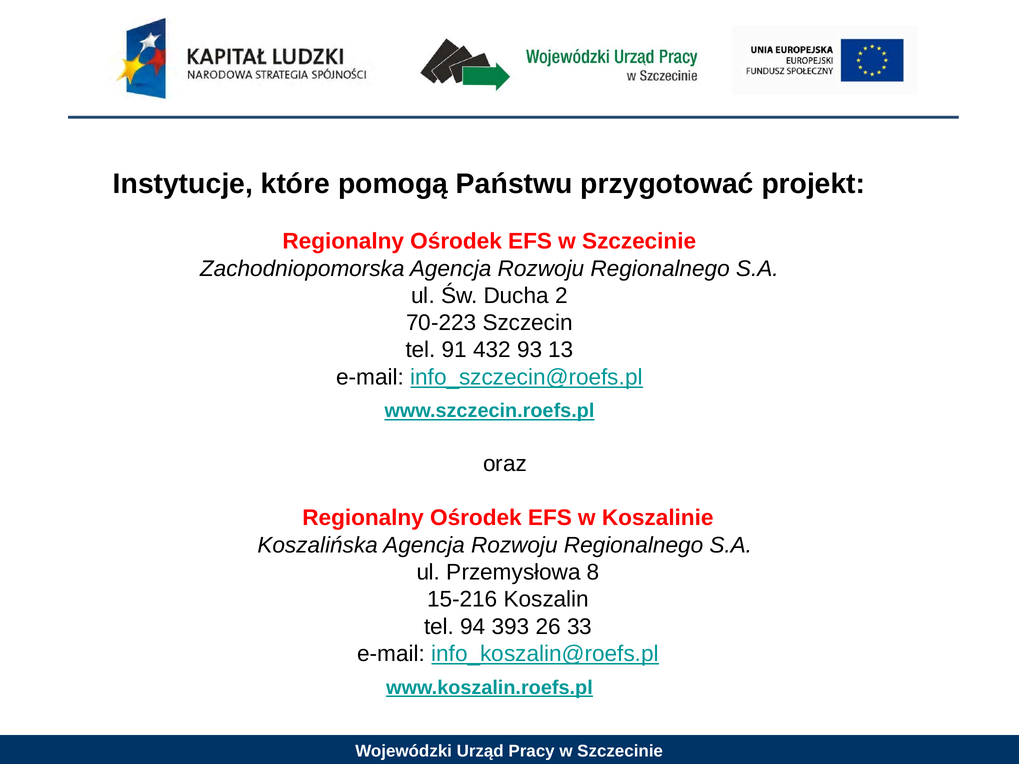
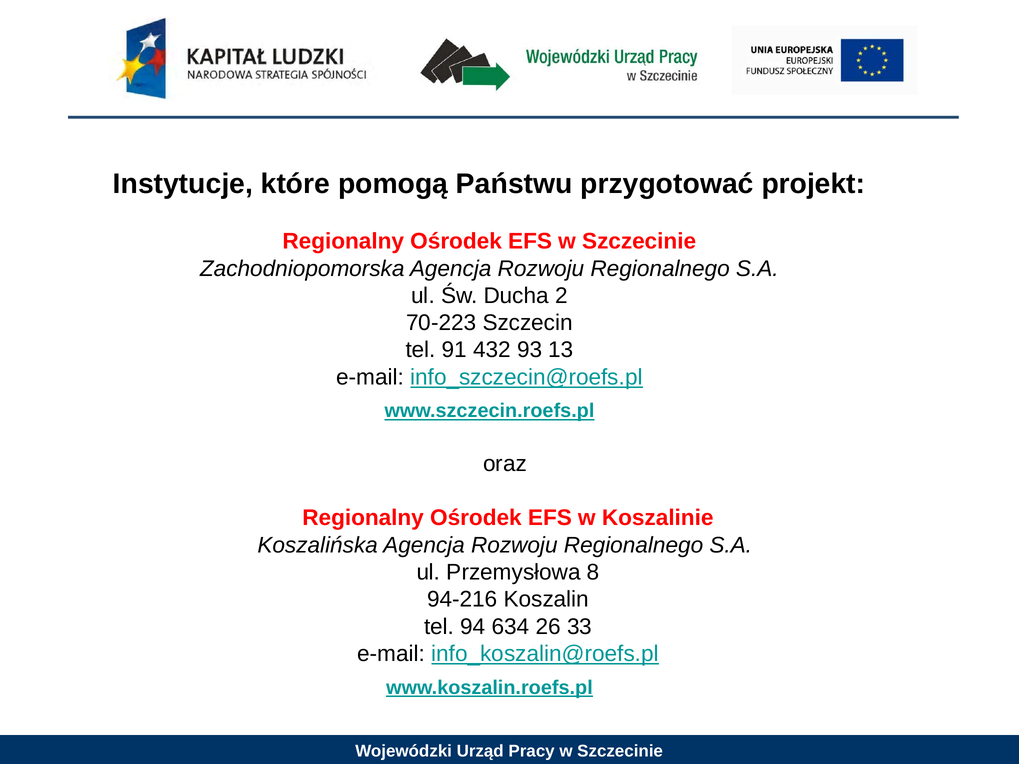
15-216: 15-216 -> 94-216
393: 393 -> 634
